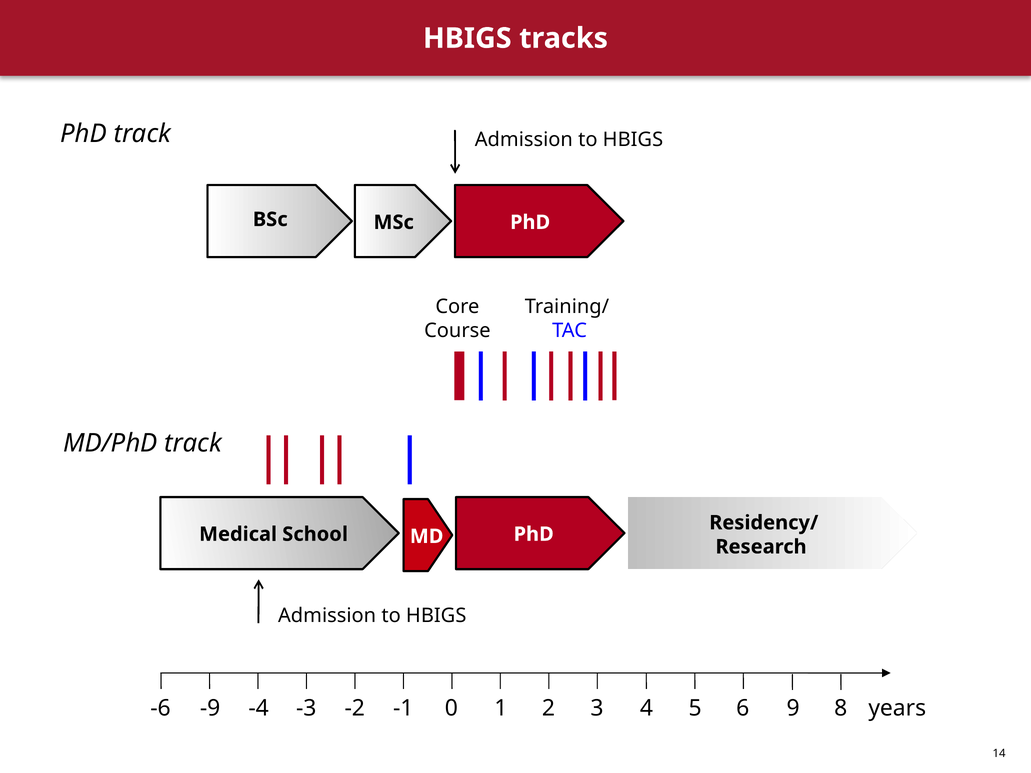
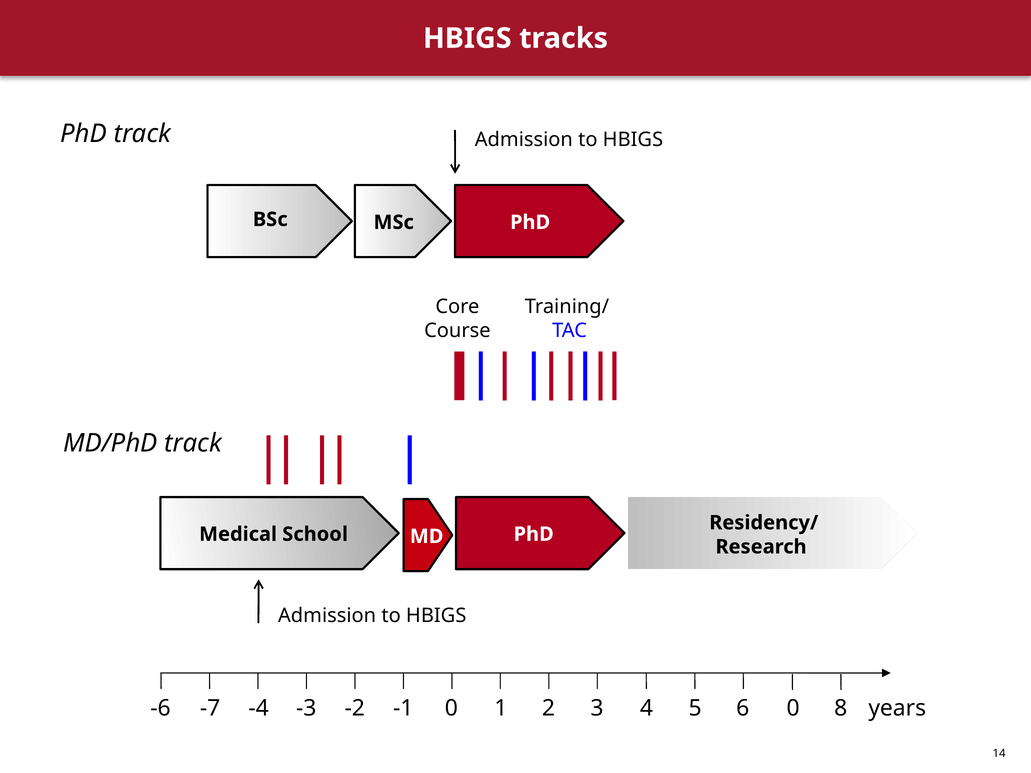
-9: -9 -> -7
6 9: 9 -> 0
